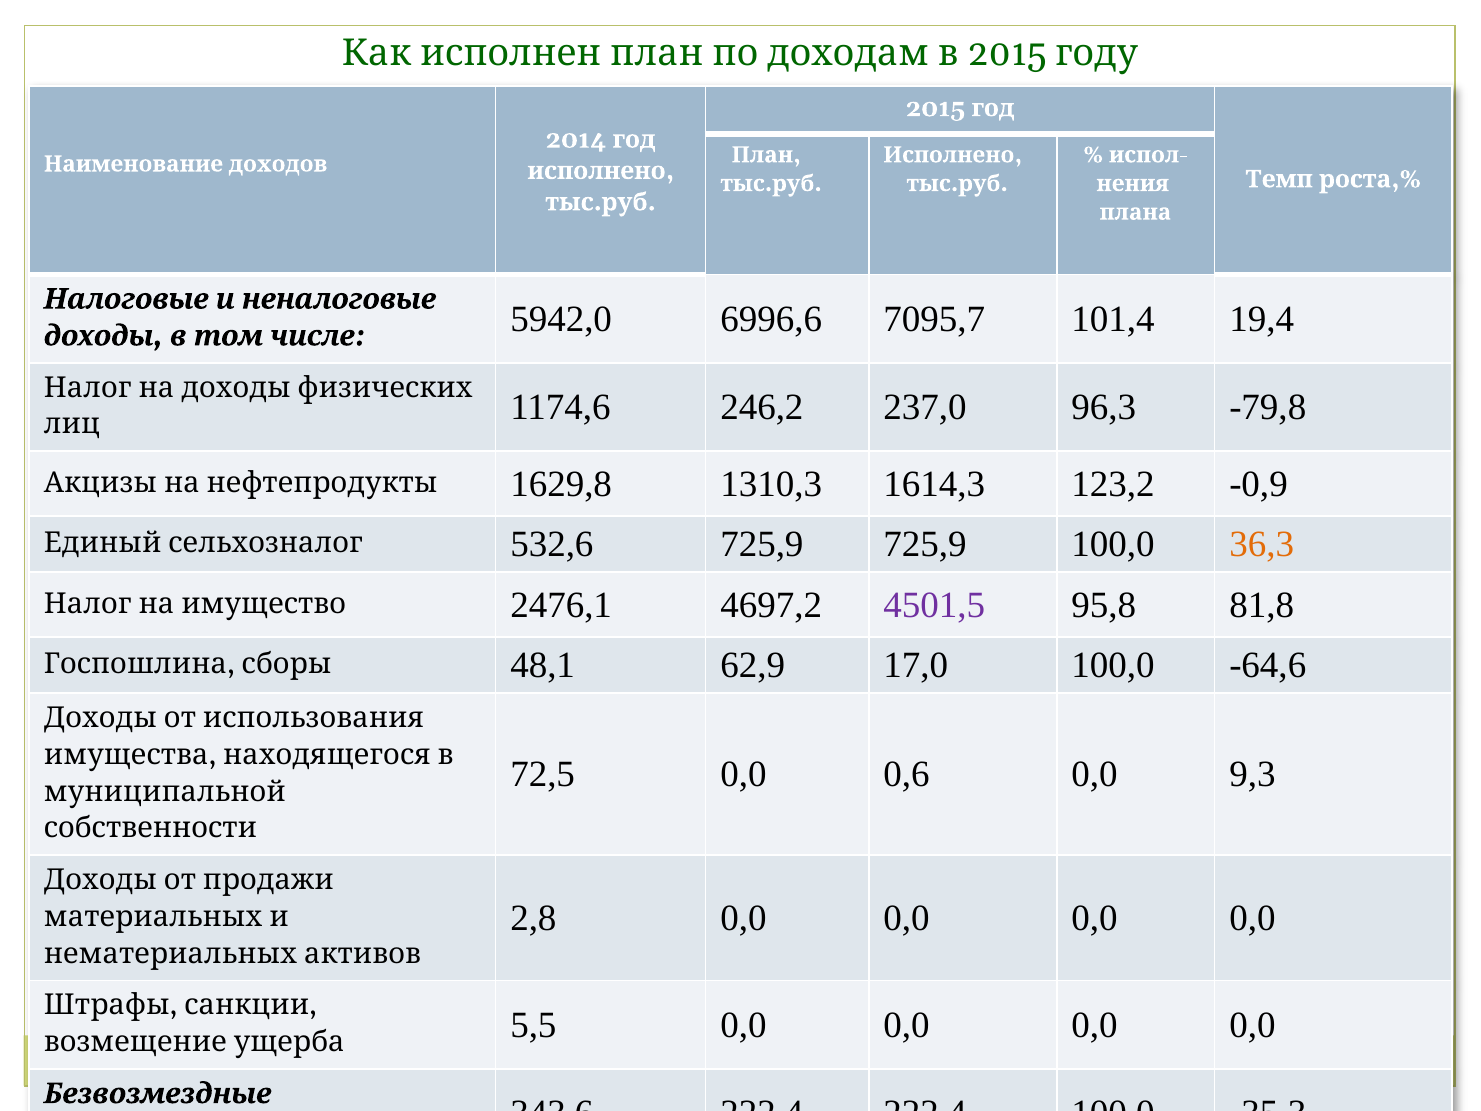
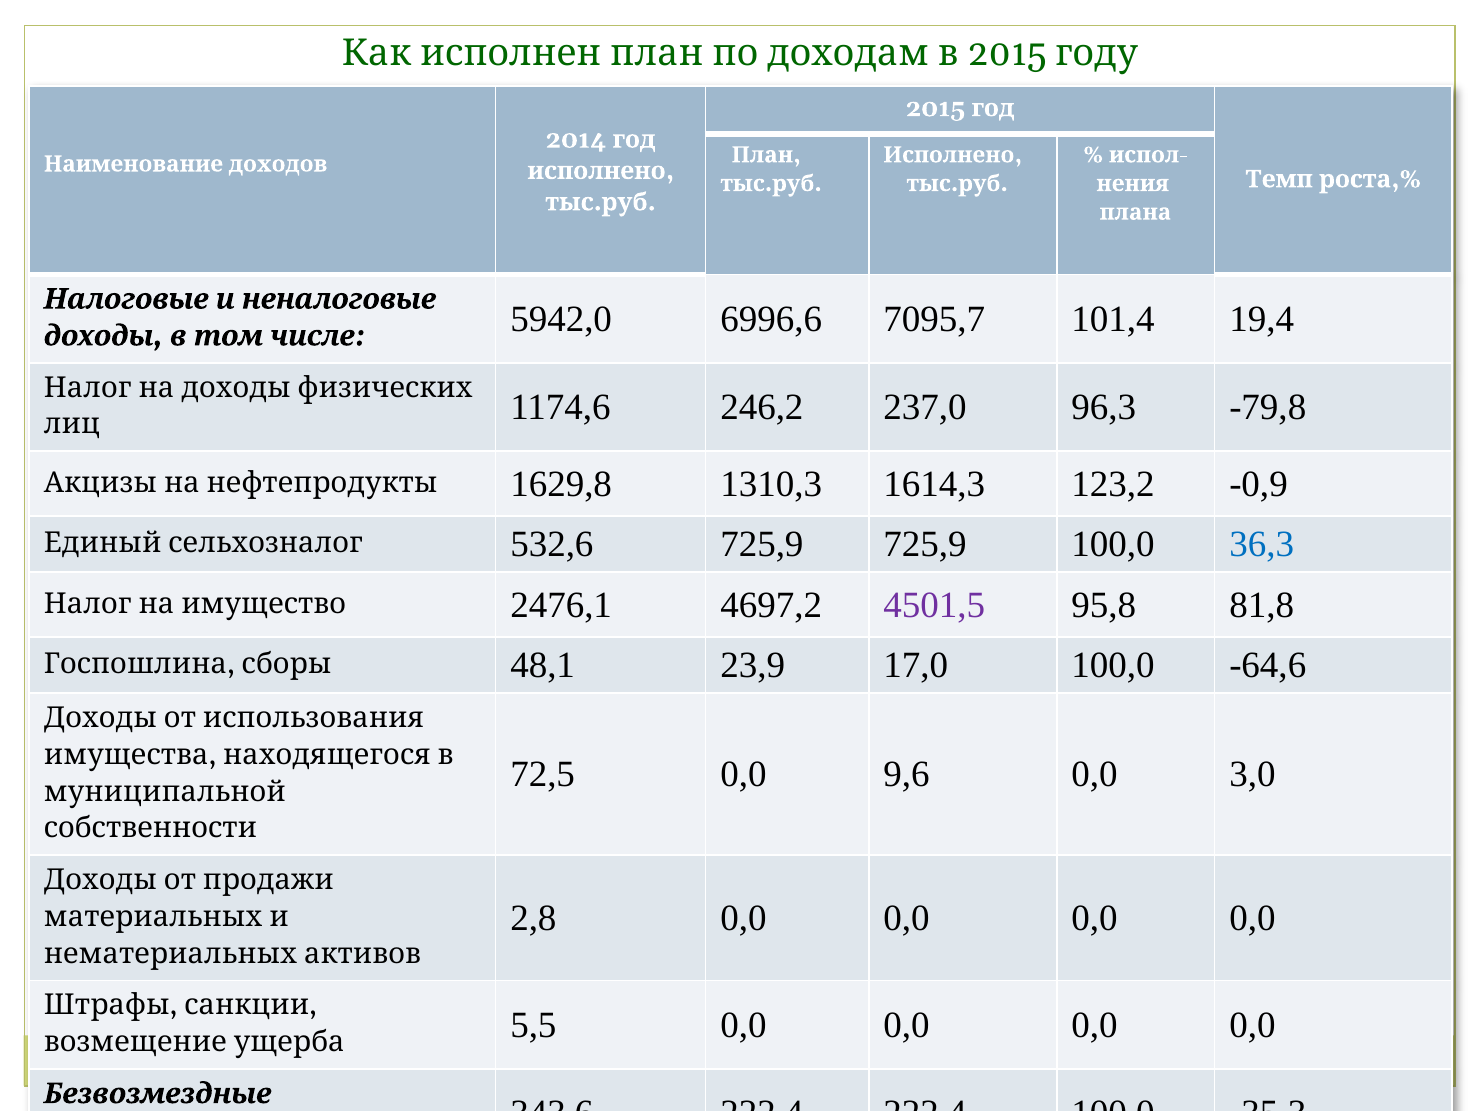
36,3 colour: orange -> blue
62,9: 62,9 -> 23,9
0,6: 0,6 -> 9,6
9,3: 9,3 -> 3,0
